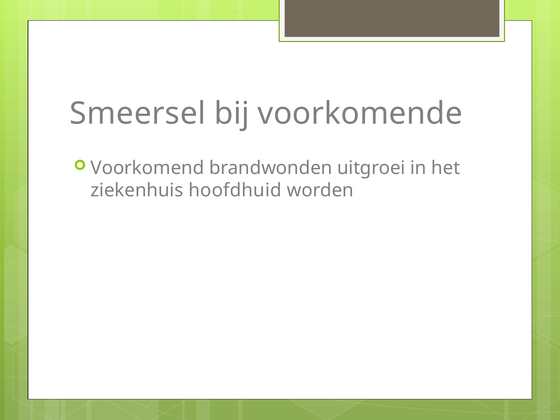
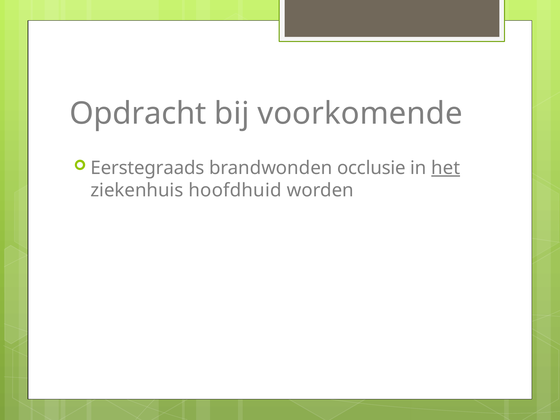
Smeersel: Smeersel -> Opdracht
Voorkomend: Voorkomend -> Eerstegraads
uitgroei: uitgroei -> occlusie
het underline: none -> present
